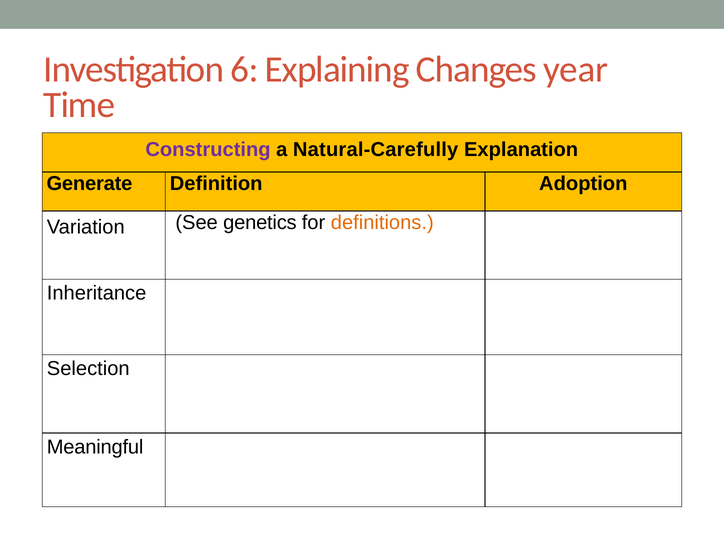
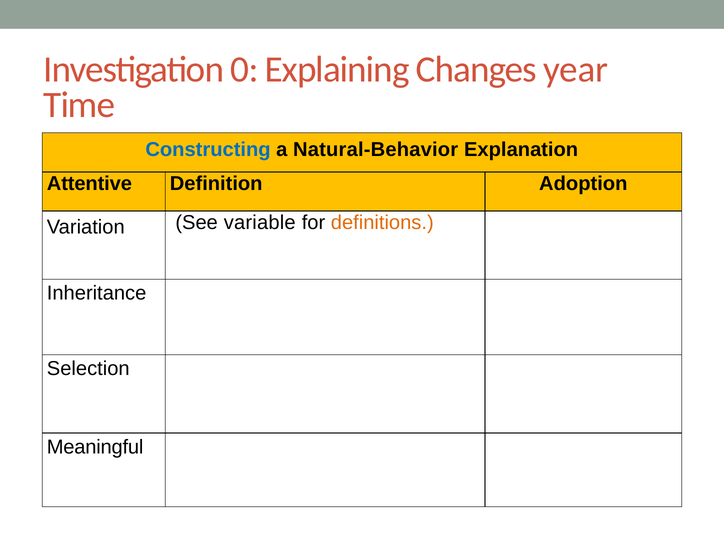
6: 6 -> 0
Constructing colour: purple -> blue
Natural-Carefully: Natural-Carefully -> Natural-Behavior
Generate: Generate -> Attentive
genetics: genetics -> variable
